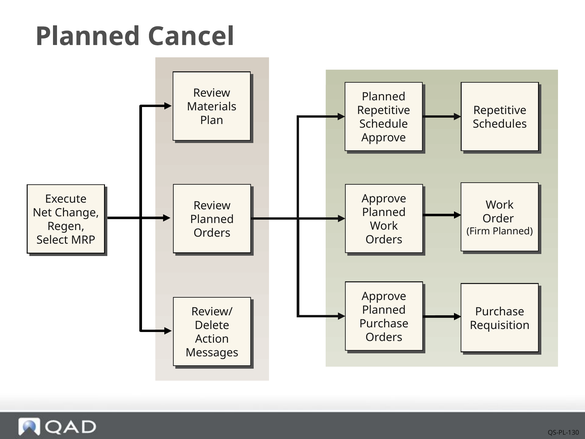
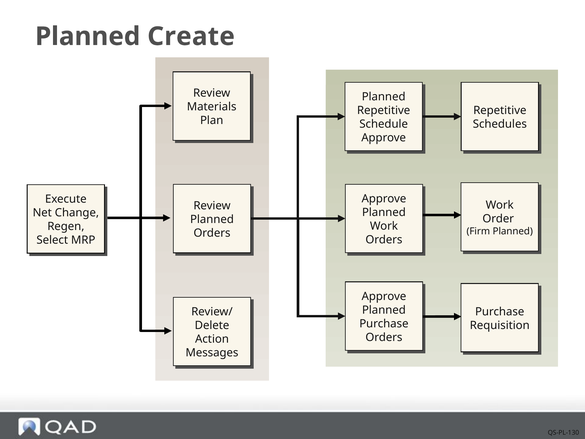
Cancel: Cancel -> Create
